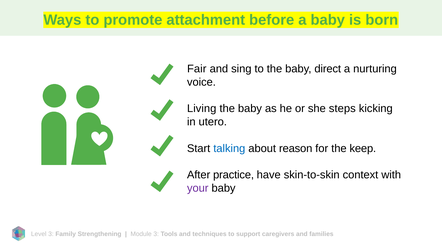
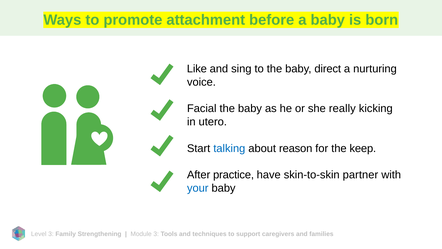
Fair: Fair -> Like
Living: Living -> Facial
steps: steps -> really
context: context -> partner
your colour: purple -> blue
